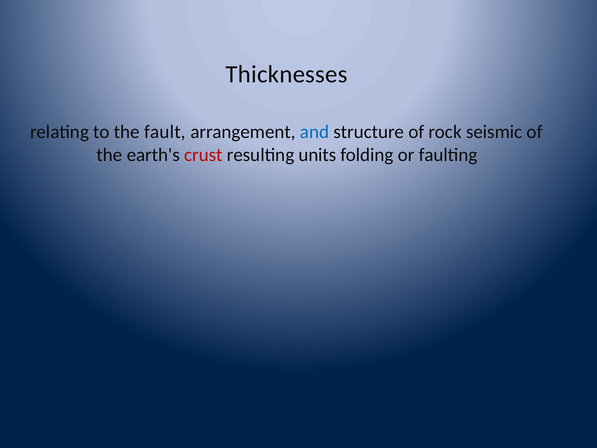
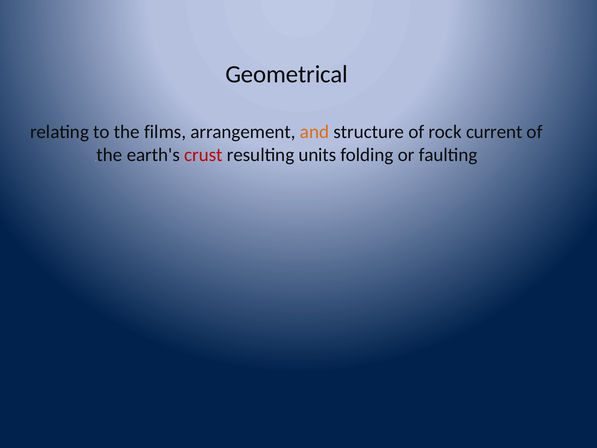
Thicknesses: Thicknesses -> Geometrical
fault: fault -> films
and colour: blue -> orange
seismic: seismic -> current
